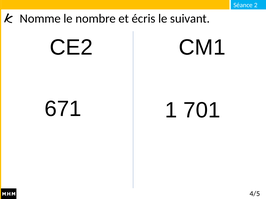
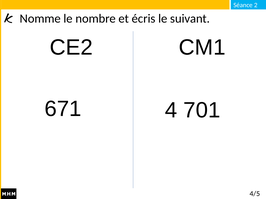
1: 1 -> 4
